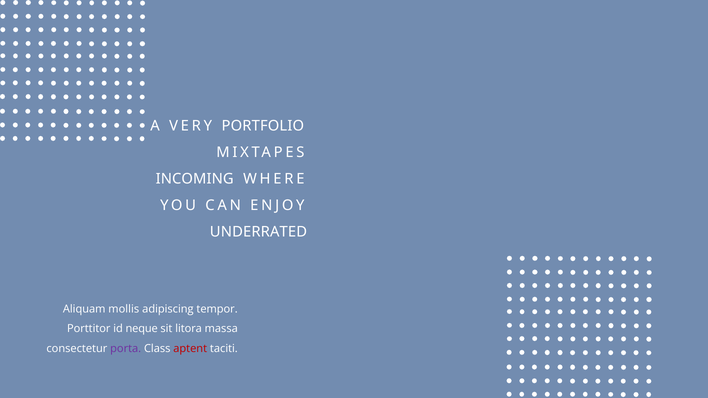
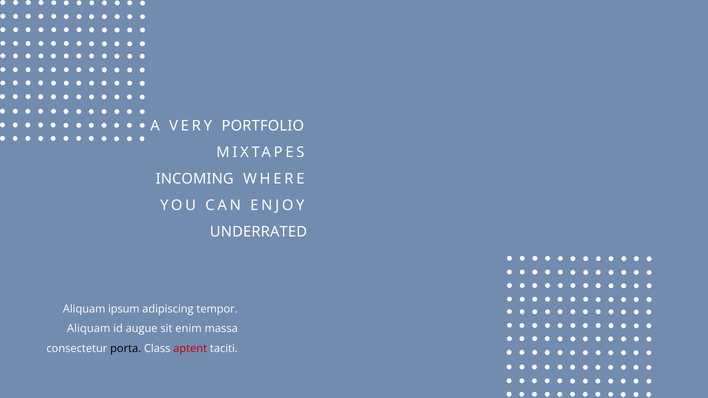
mollis: mollis -> ipsum
Porttitor at (89, 329): Porttitor -> Aliquam
neque: neque -> augue
litora: litora -> enim
porta colour: purple -> black
